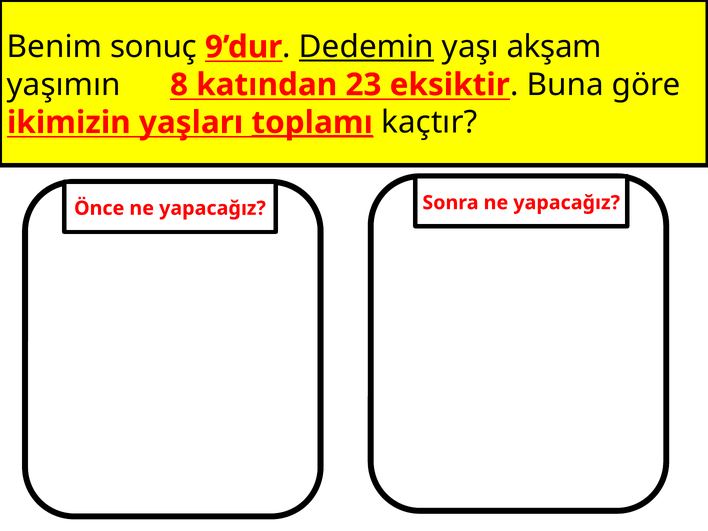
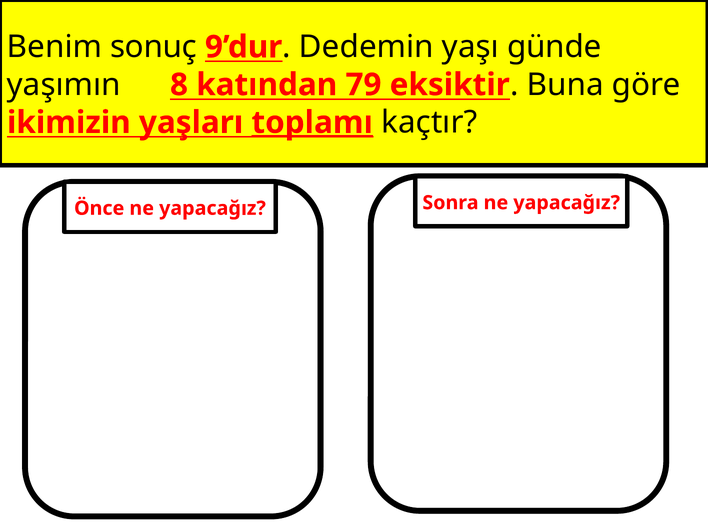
Dedemin underline: present -> none
akşam: akşam -> günde
23: 23 -> 79
